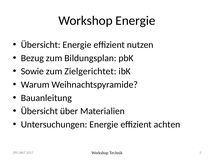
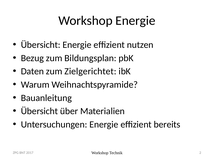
Sowie: Sowie -> Daten
achten: achten -> bereits
